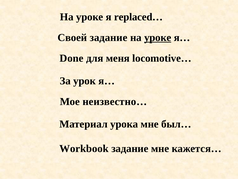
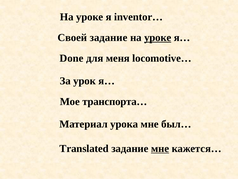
replaced…: replaced… -> inventor…
неизвестно…: неизвестно… -> транспорта…
Workbook: Workbook -> Translated
мне at (160, 148) underline: none -> present
